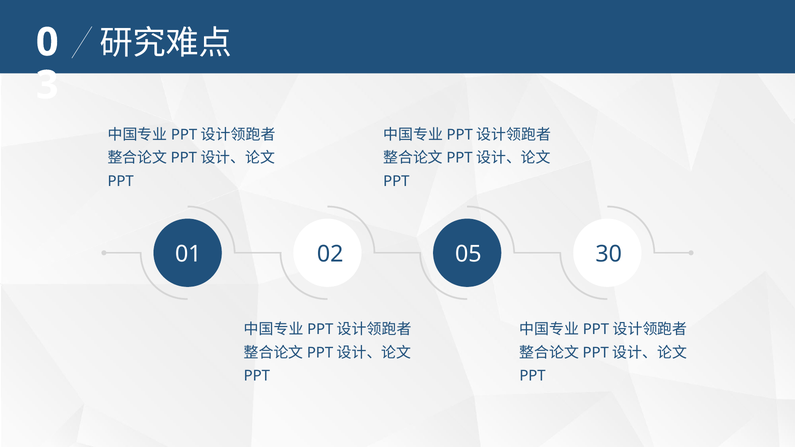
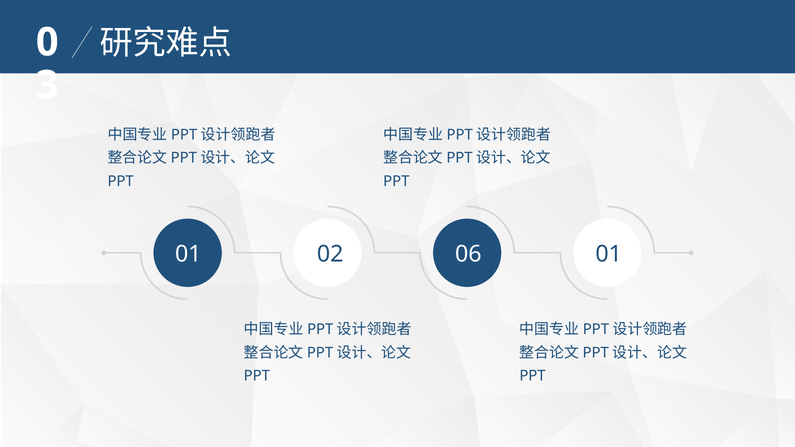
05: 05 -> 06
02 30: 30 -> 01
